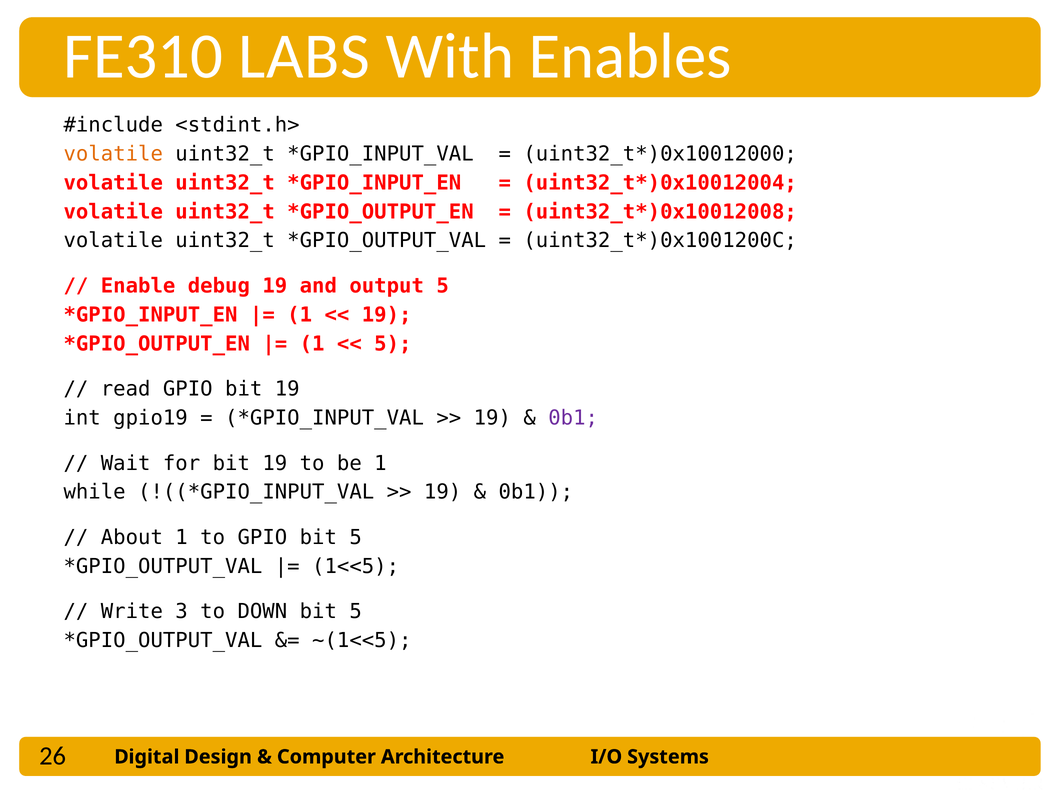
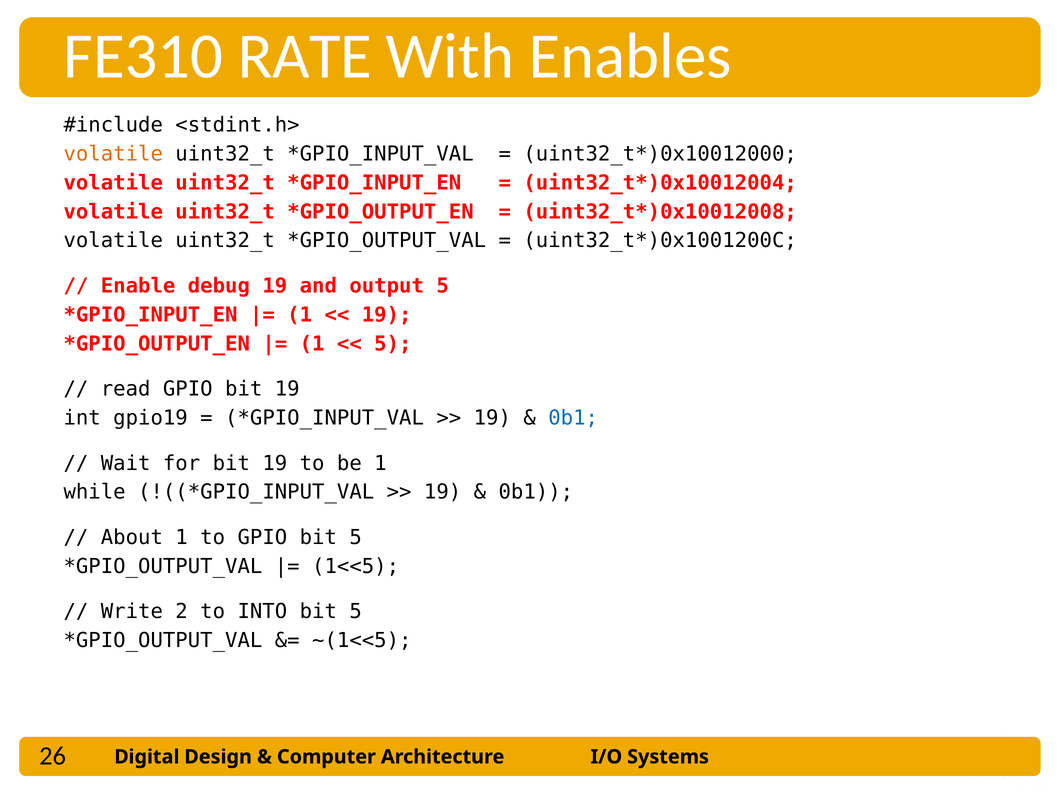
LABS: LABS -> RATE
0b1 at (573, 418) colour: purple -> blue
3: 3 -> 2
DOWN: DOWN -> INTO
